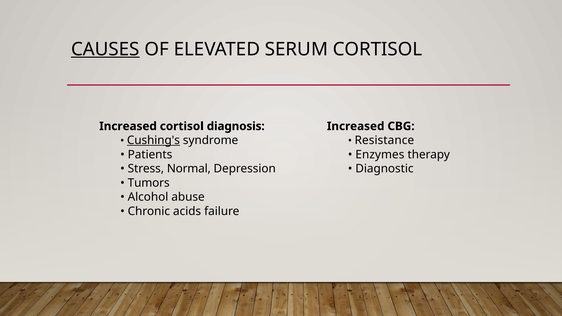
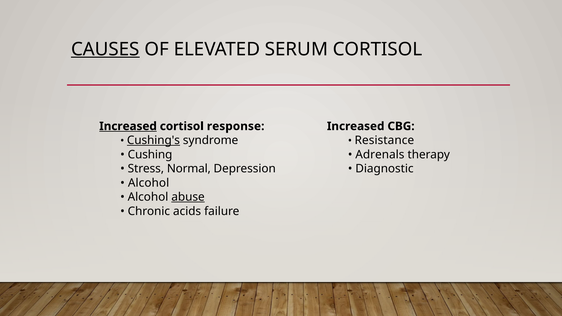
Increased at (128, 126) underline: none -> present
diagnosis: diagnosis -> response
Patients: Patients -> Cushing
Enzymes: Enzymes -> Adrenals
Tumors at (149, 183): Tumors -> Alcohol
abuse underline: none -> present
